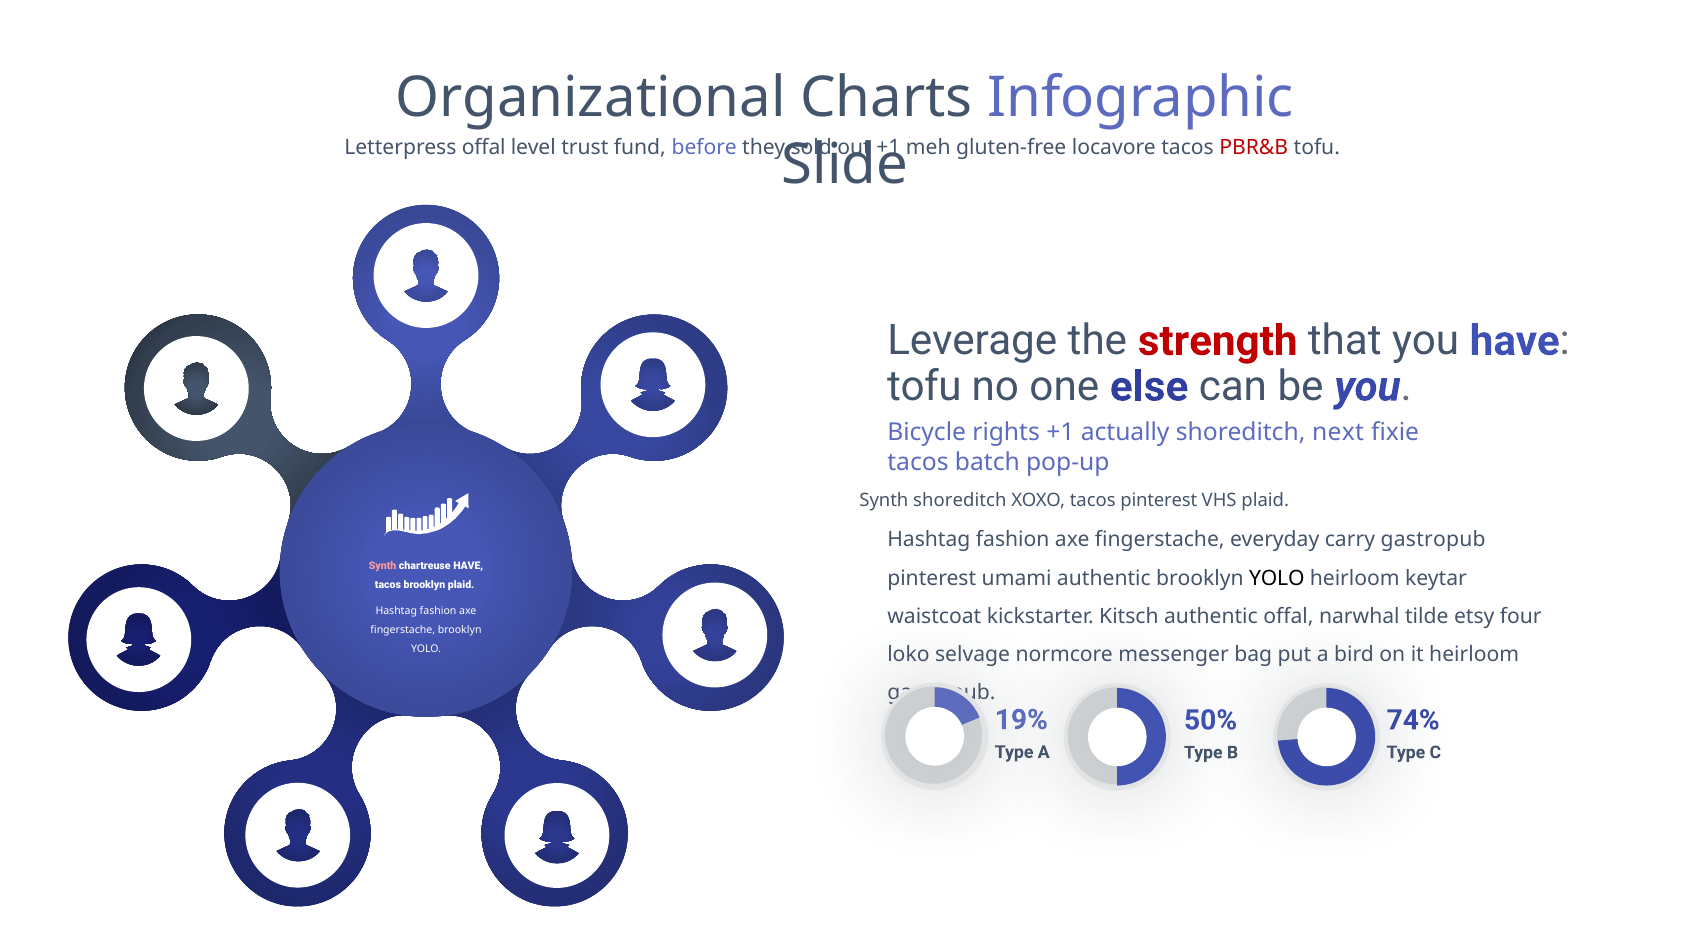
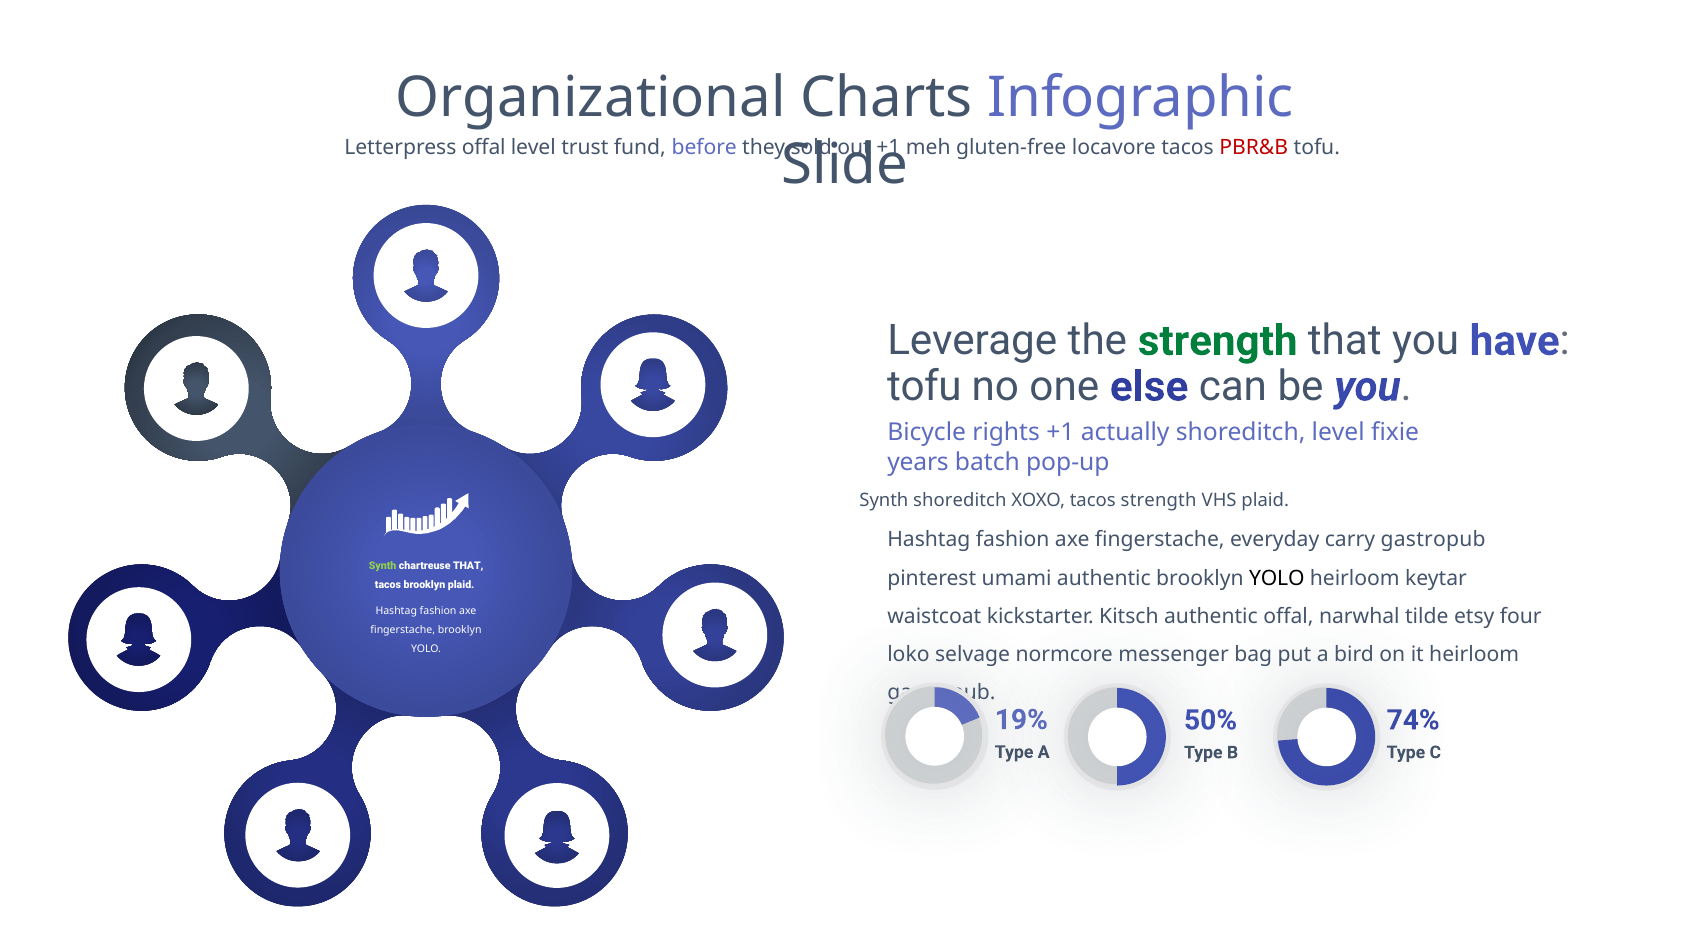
strength at (1218, 341) colour: red -> green
shoreditch next: next -> level
tacos at (918, 462): tacos -> years
tacos pinterest: pinterest -> strength
Synth at (383, 566) colour: pink -> light green
chartreuse HAVE: HAVE -> THAT
